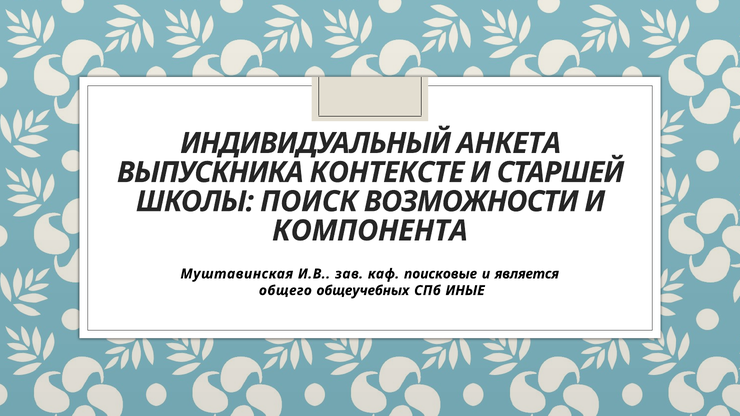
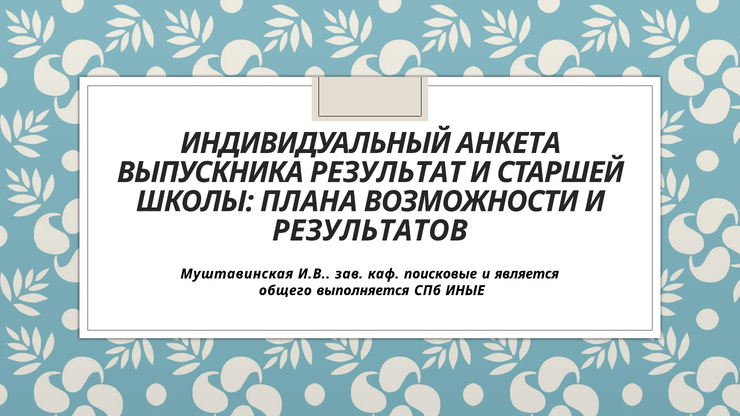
КОНТЕКСТЕ: КОНТЕКСТЕ -> РЕЗУЛЬТАТ
ПОИСК: ПОИСК -> ПЛАНА
КОМПОНЕНТА: КОМПОНЕНТА -> РЕЗУЛЬТАТОВ
общеучебных: общеучебных -> выполняется
